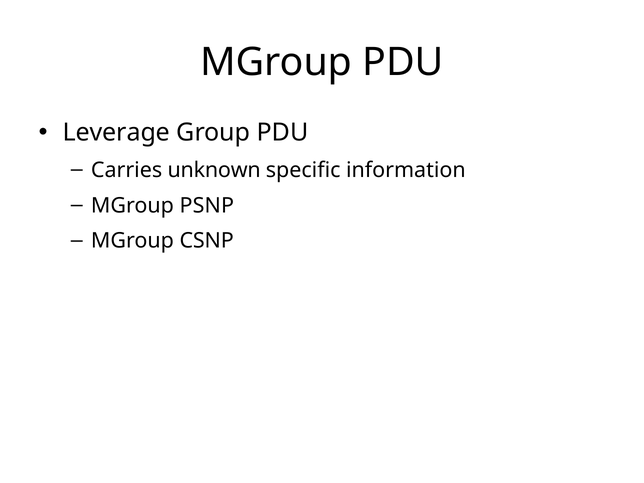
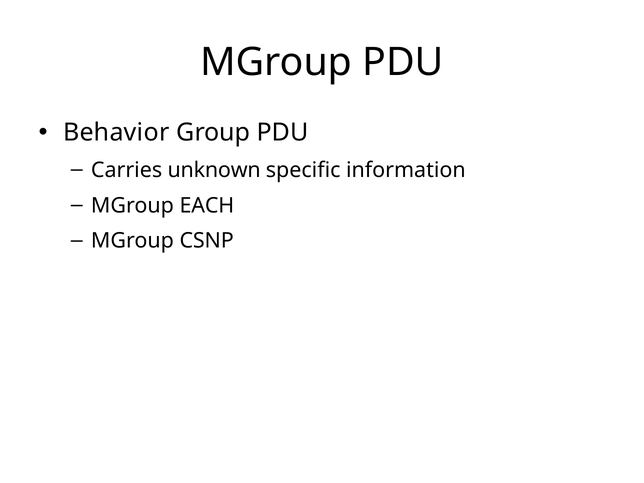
Leverage: Leverage -> Behavior
PSNP: PSNP -> EACH
